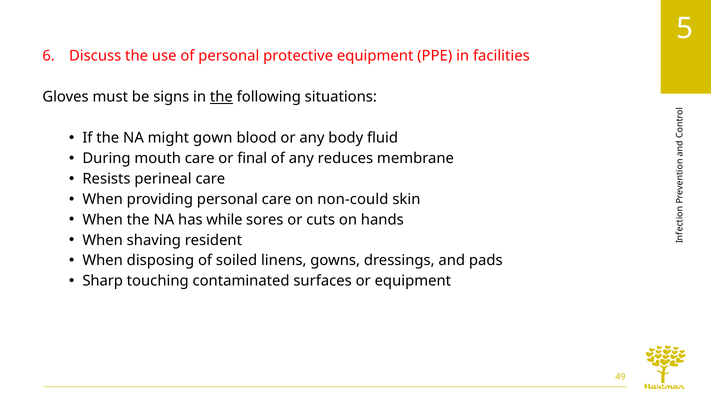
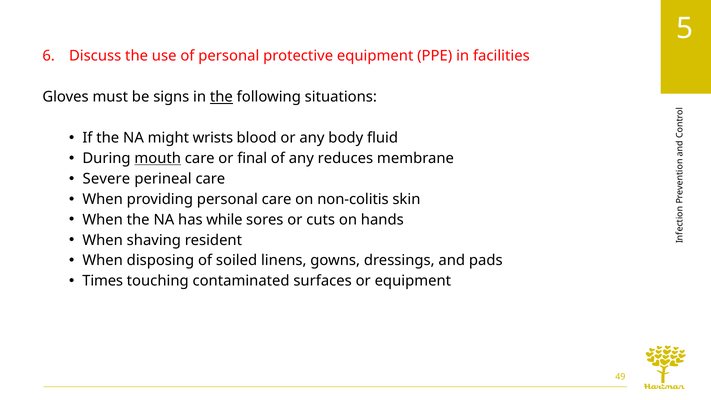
gown: gown -> wrists
mouth underline: none -> present
Resists: Resists -> Severe
non-could: non-could -> non-colitis
Sharp: Sharp -> Times
